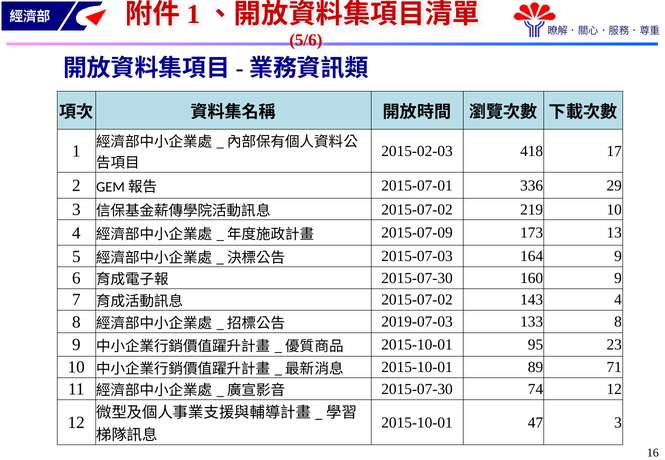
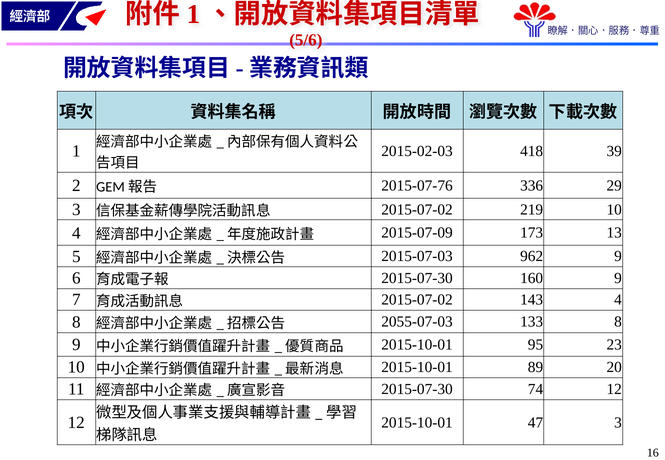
17: 17 -> 39
2015-07-01: 2015-07-01 -> 2015-07-76
164: 164 -> 962
2019-07-03: 2019-07-03 -> 2055-07-03
71: 71 -> 20
